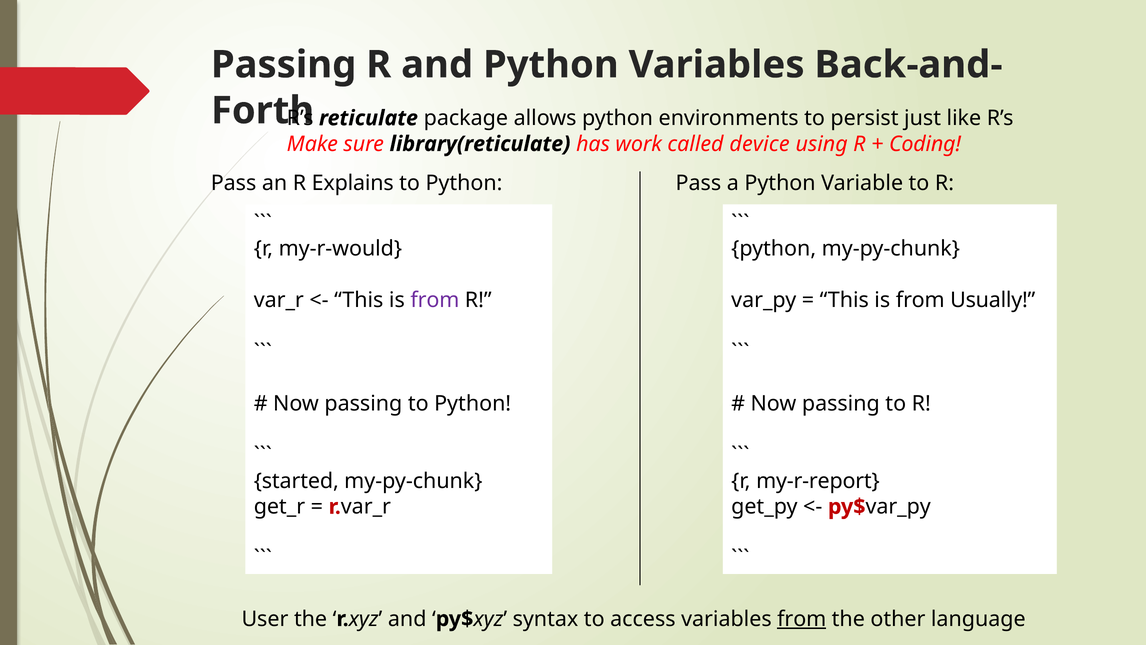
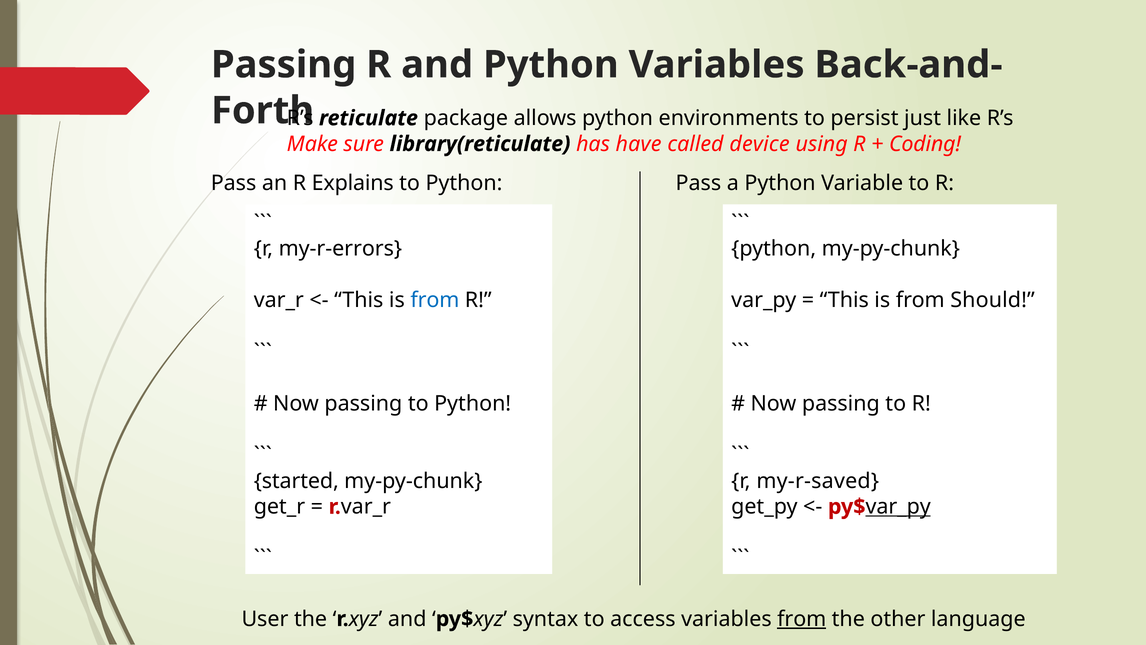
work: work -> have
my-r-would: my-r-would -> my-r-errors
from at (435, 300) colour: purple -> blue
Usually: Usually -> Should
my-r-report: my-r-report -> my-r-saved
var_py at (898, 506) underline: none -> present
